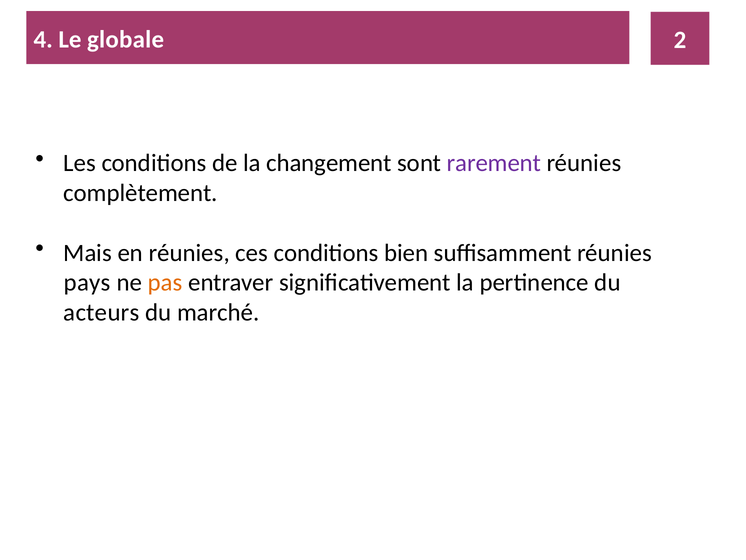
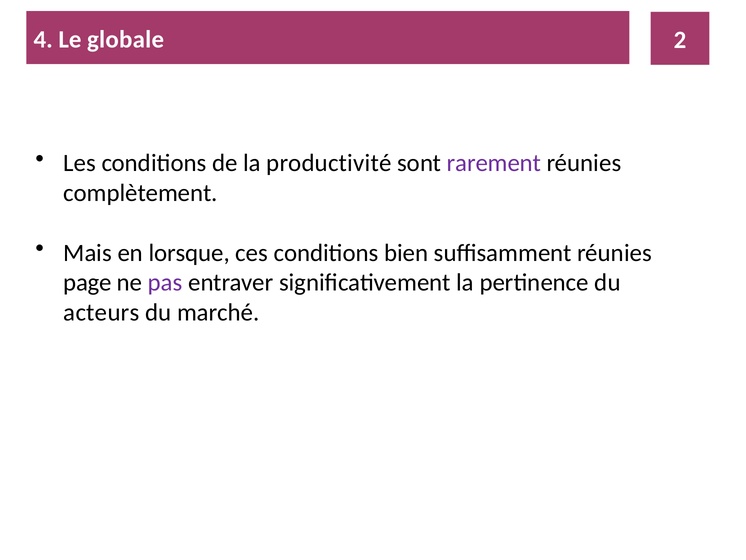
changement: changement -> productivité
en réunies: réunies -> lorsque
pays: pays -> page
pas colour: orange -> purple
